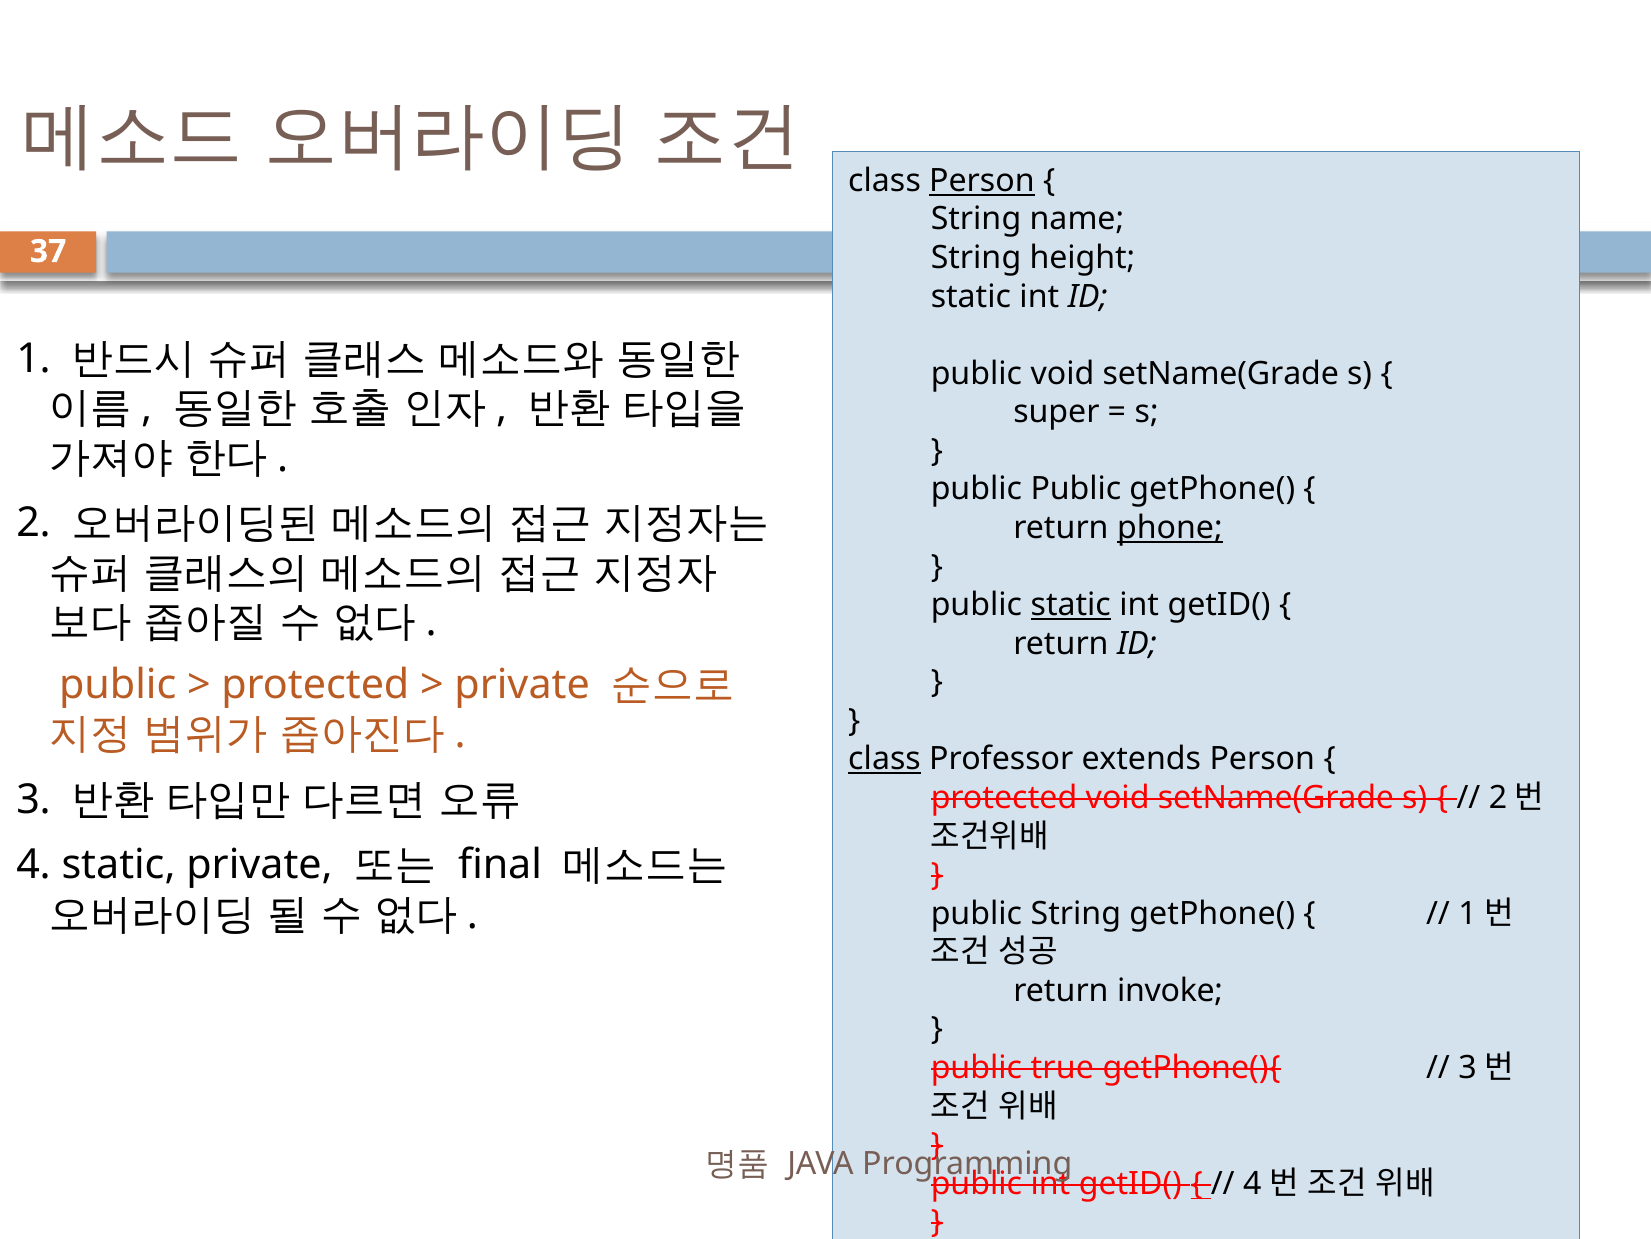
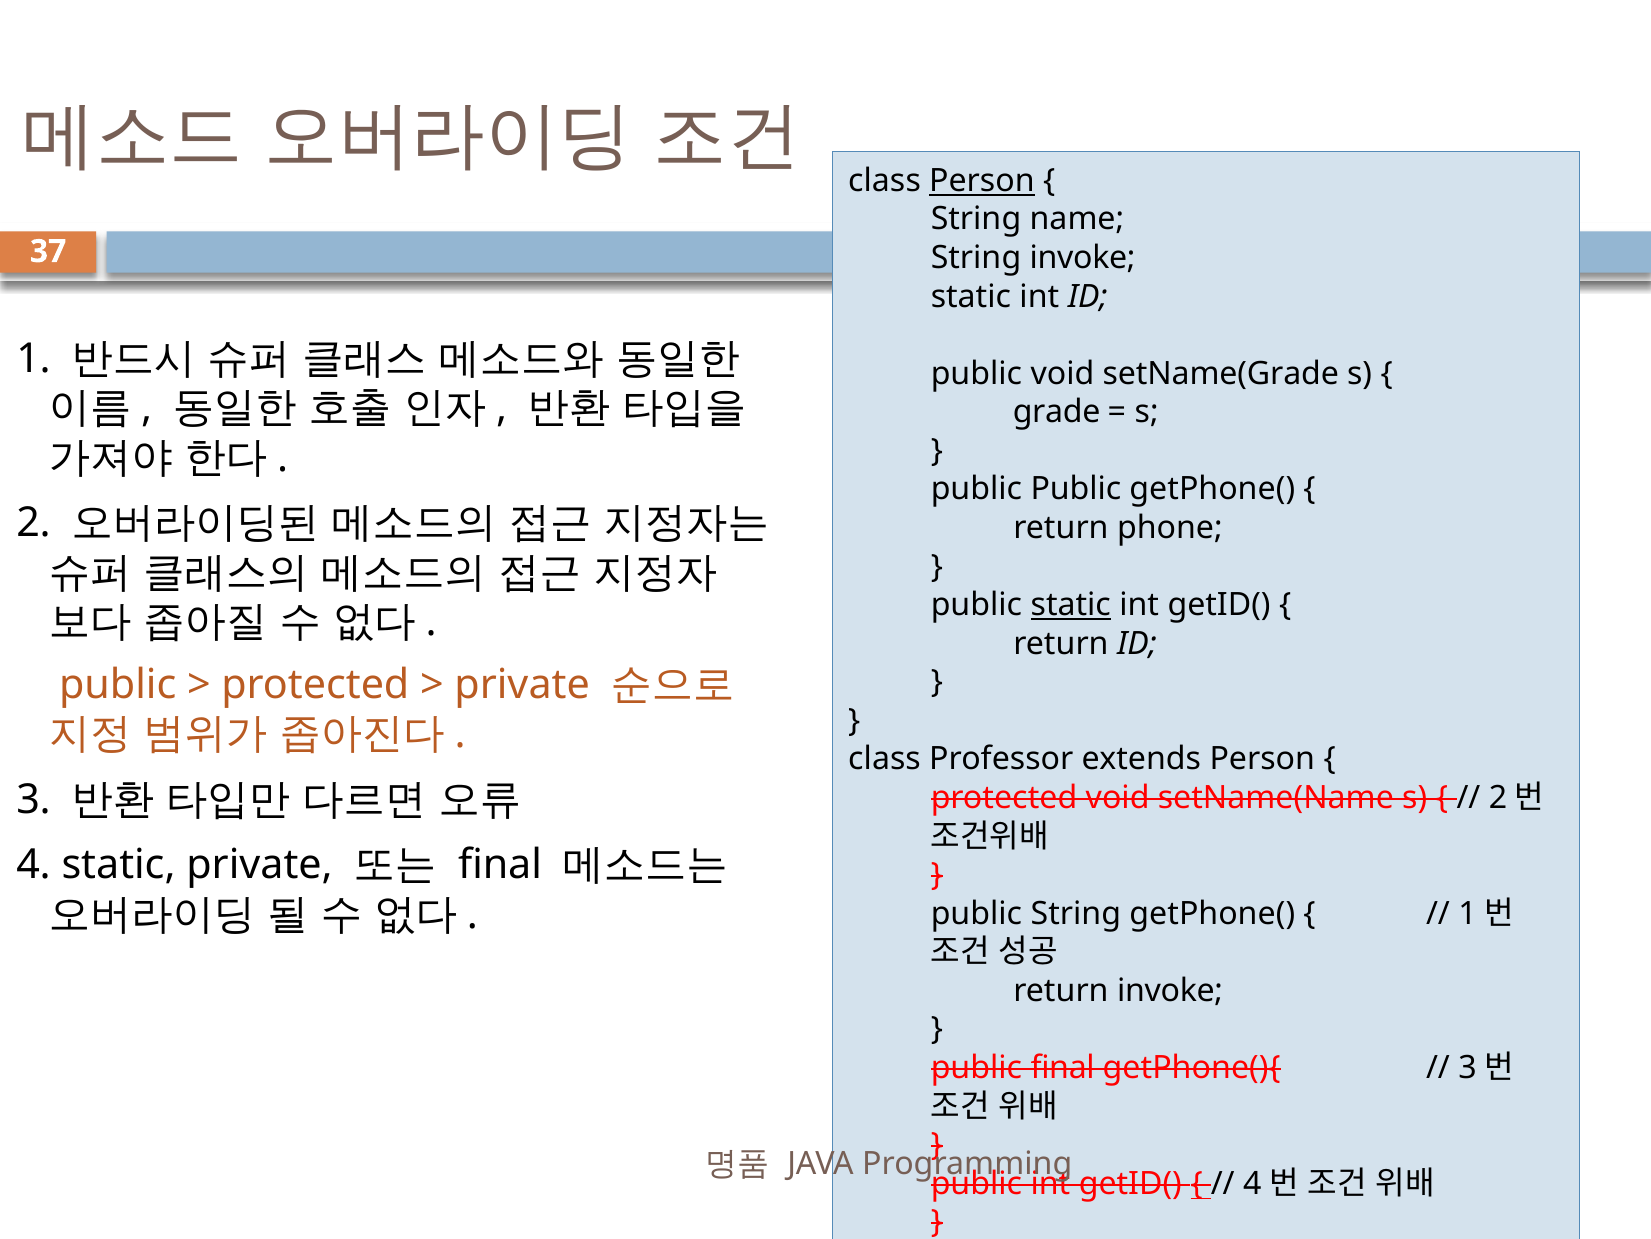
String height: height -> invoke
super: super -> grade
phone underline: present -> none
class at (885, 759) underline: present -> none
protected void setName(Grade: setName(Grade -> setName(Name
public true: true -> final
